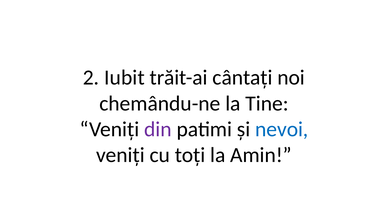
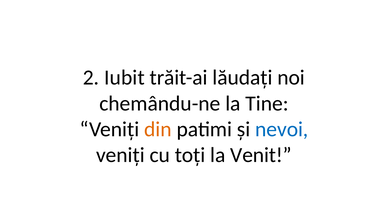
cântați: cântați -> lăudați
din colour: purple -> orange
Amin: Amin -> Venit
